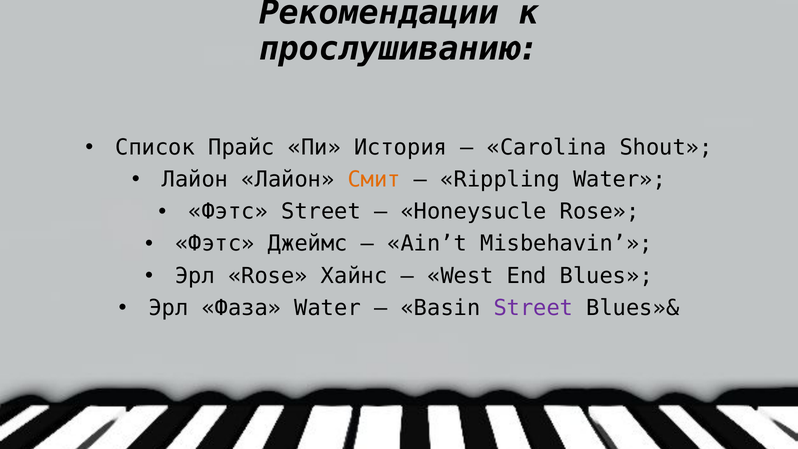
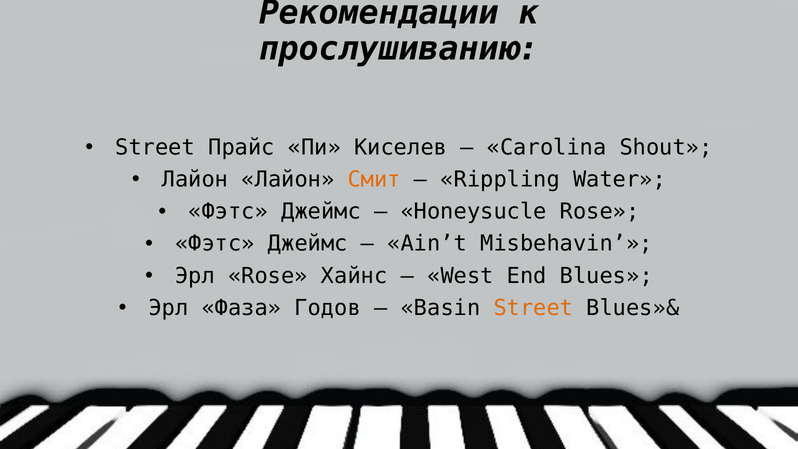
Список at (155, 147): Список -> Street
История: История -> Киселев
Street at (321, 212): Street -> Джеймс
Фаза Water: Water -> Годов
Street at (533, 308) colour: purple -> orange
